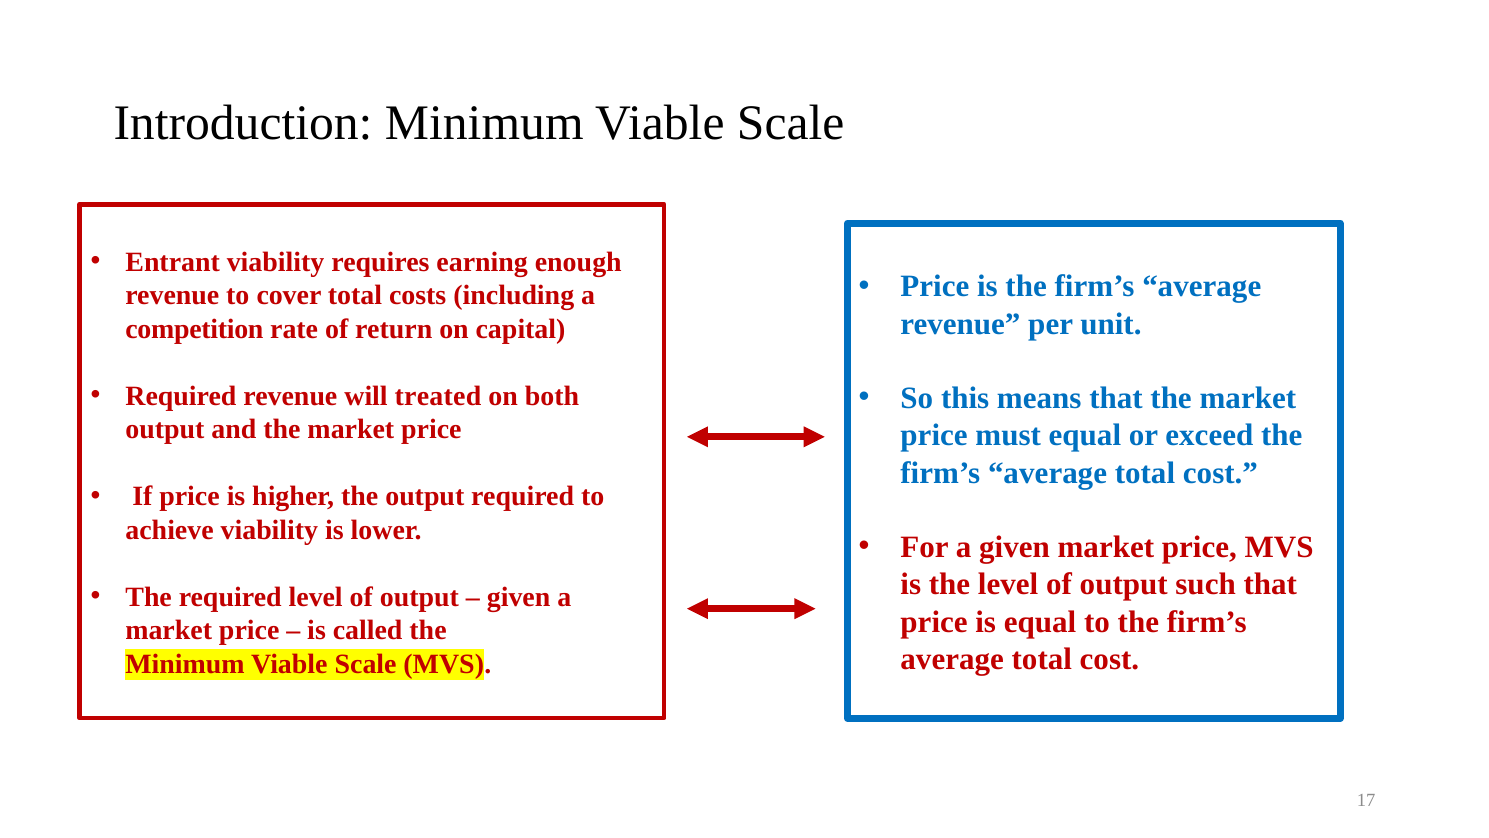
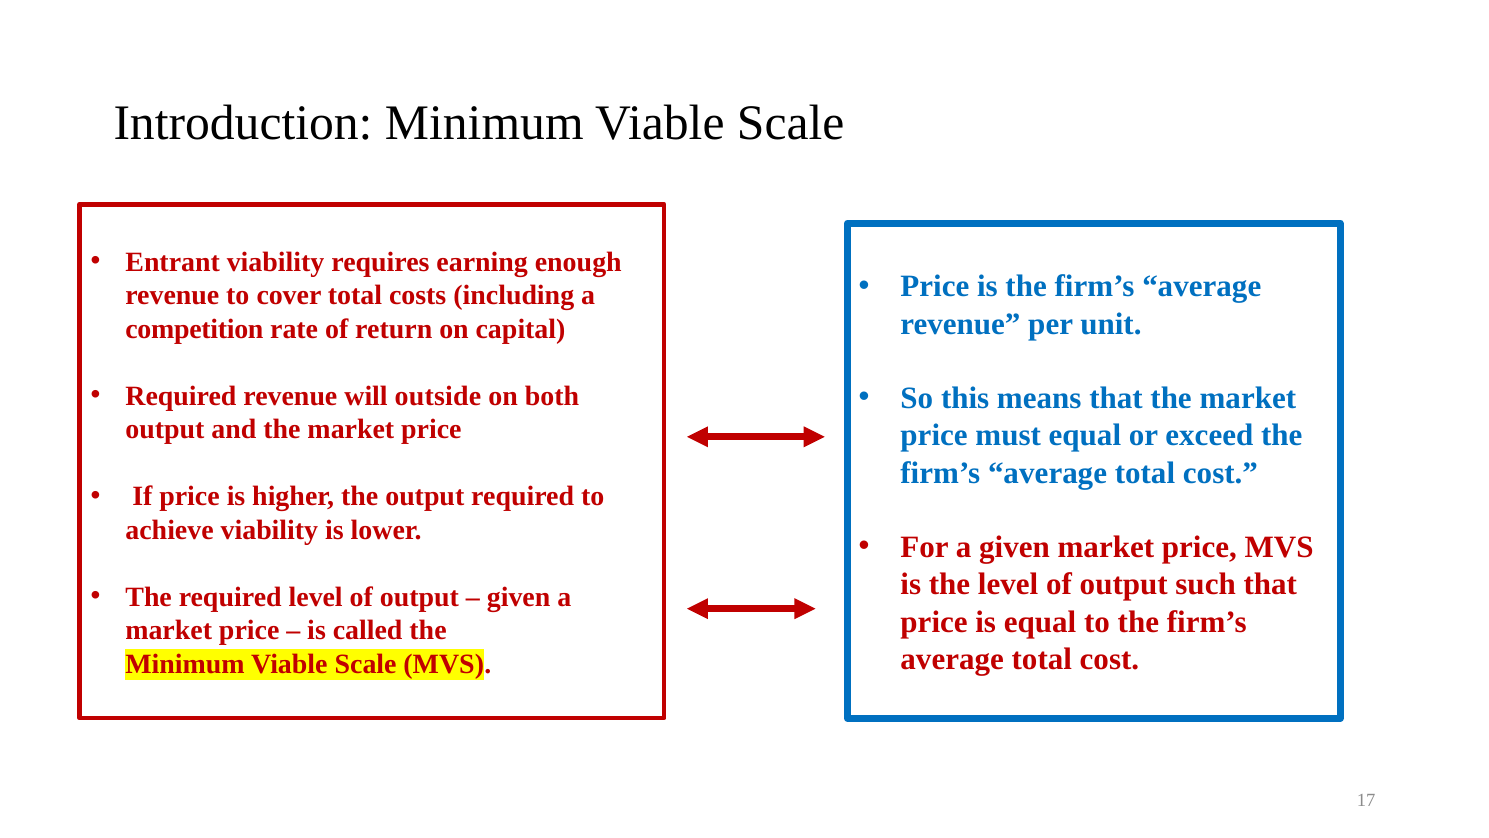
treated: treated -> outside
